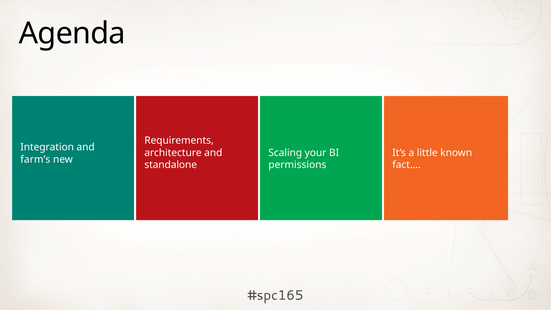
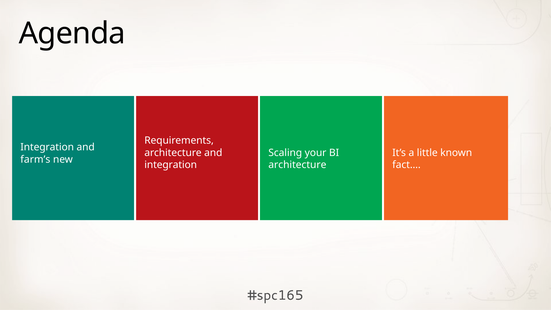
standalone at (171, 165): standalone -> integration
permissions at (297, 165): permissions -> architecture
